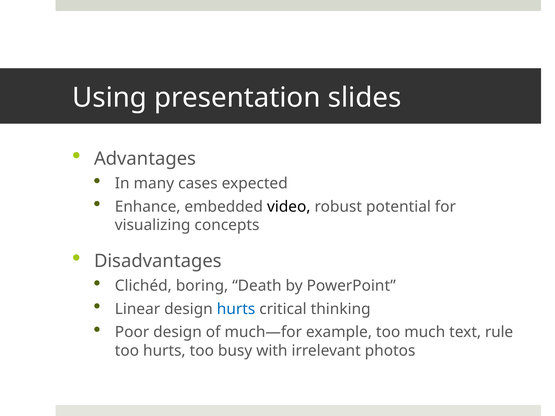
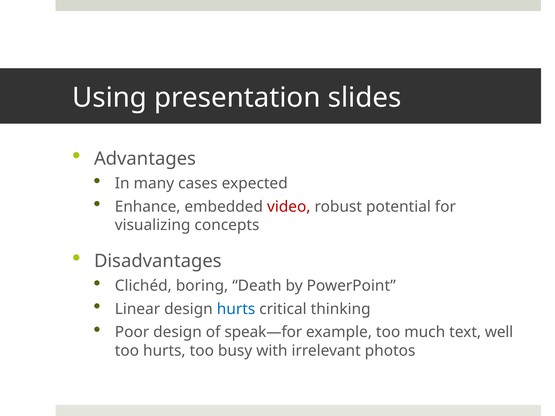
video colour: black -> red
much—for: much—for -> speak—for
rule: rule -> well
